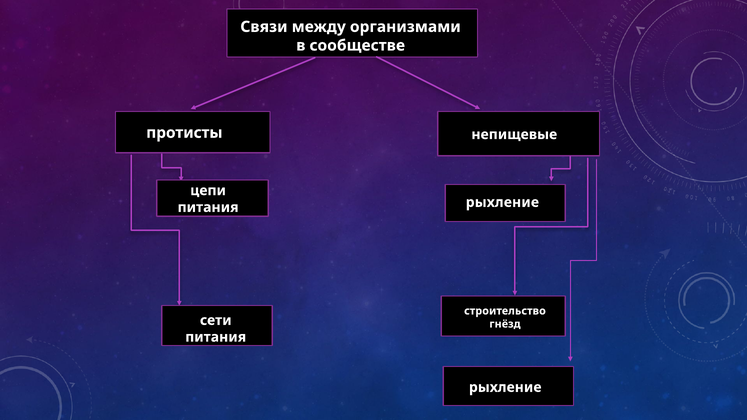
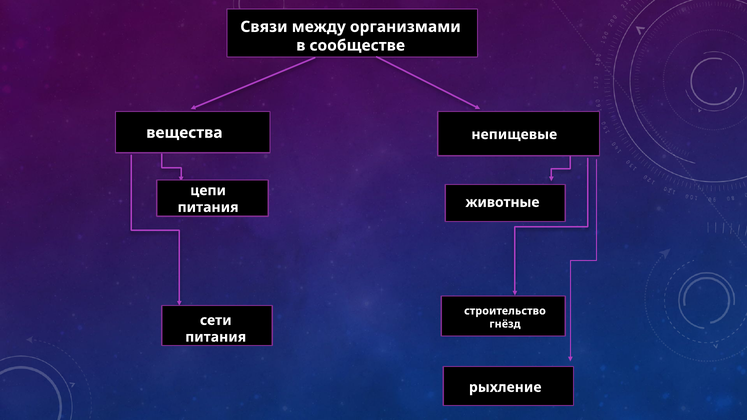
протисты: протисты -> вещества
рыхление at (502, 202): рыхление -> животные
